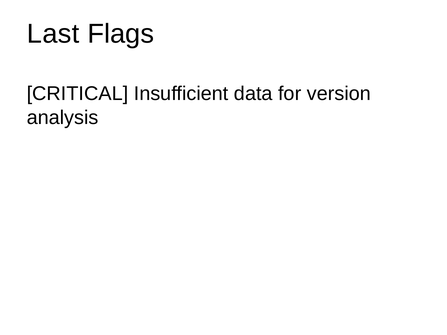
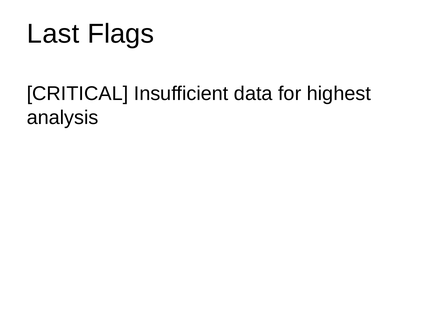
version: version -> highest
